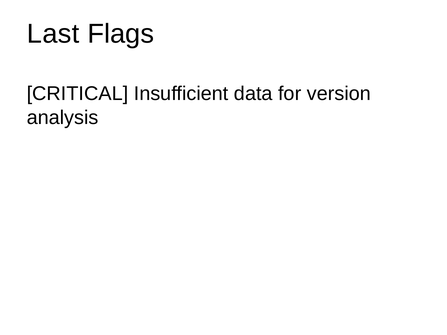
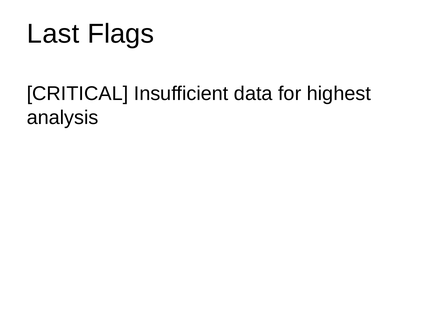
version: version -> highest
